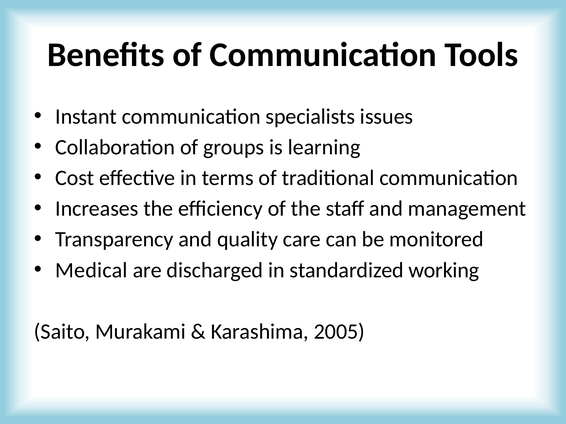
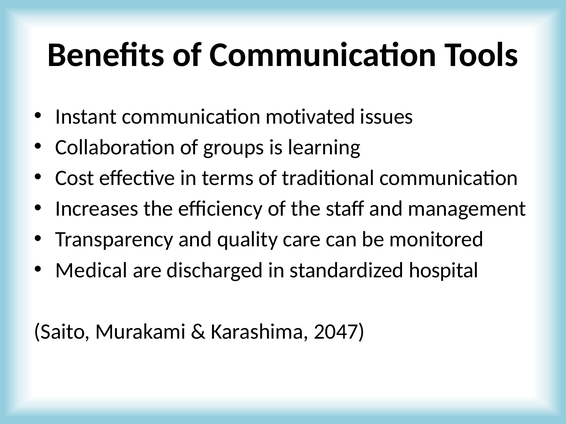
specialists: specialists -> motivated
working: working -> hospital
2005: 2005 -> 2047
